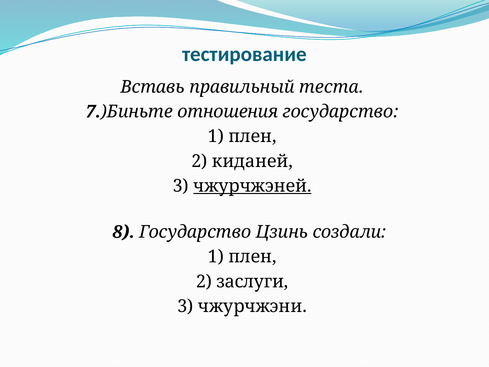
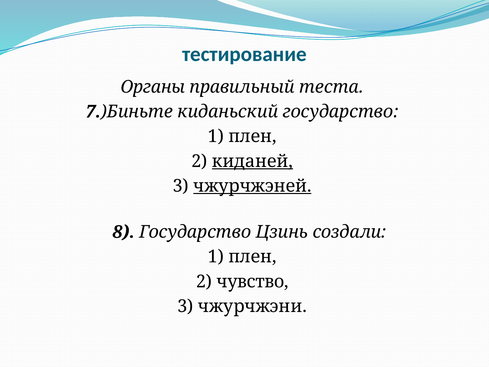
Вставь: Вставь -> Органы
отношения: отношения -> киданьский
киданей underline: none -> present
заслуги: заслуги -> чувство
